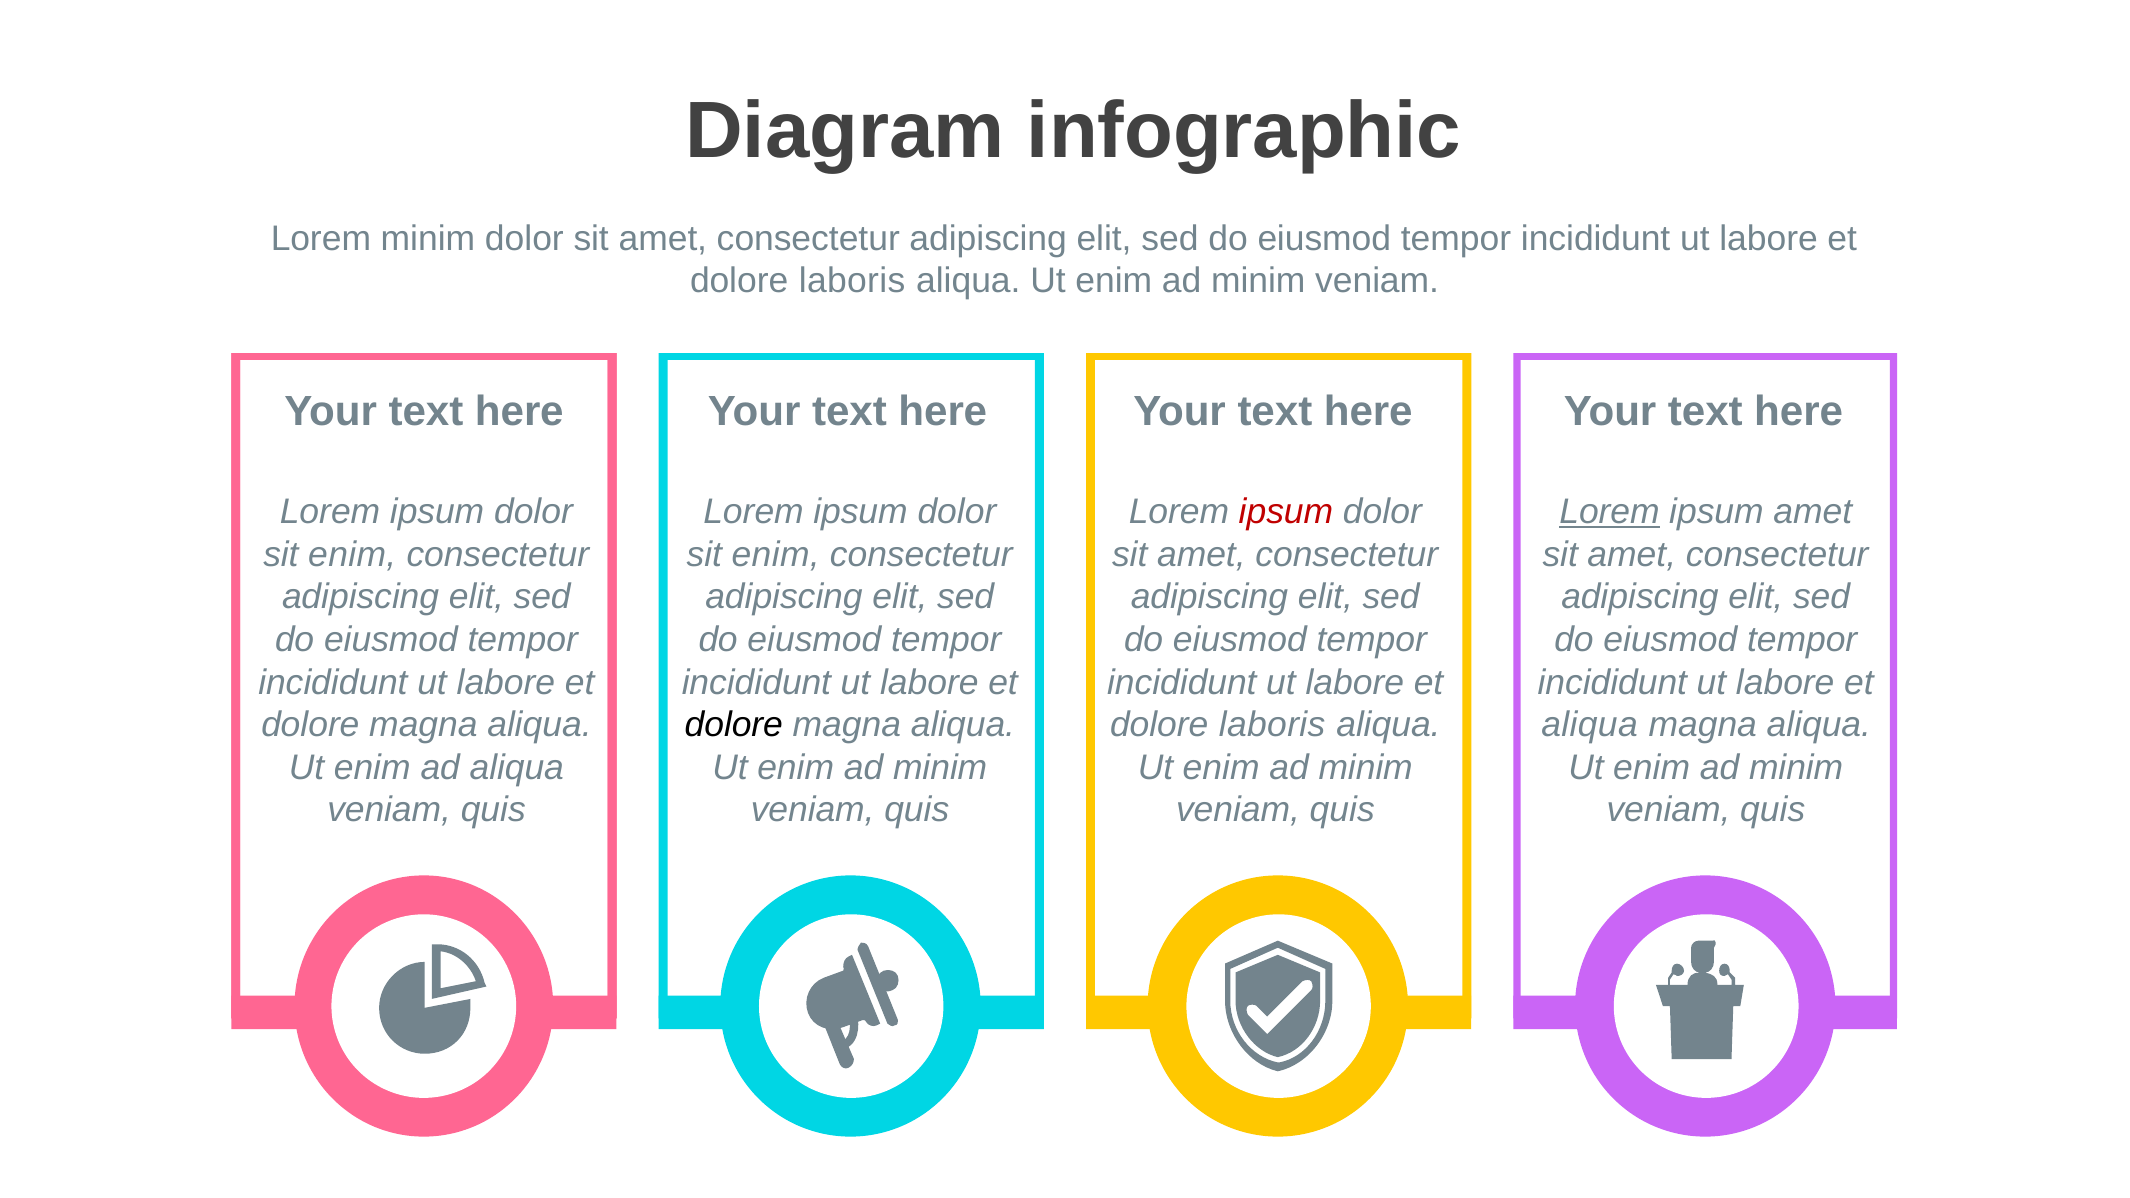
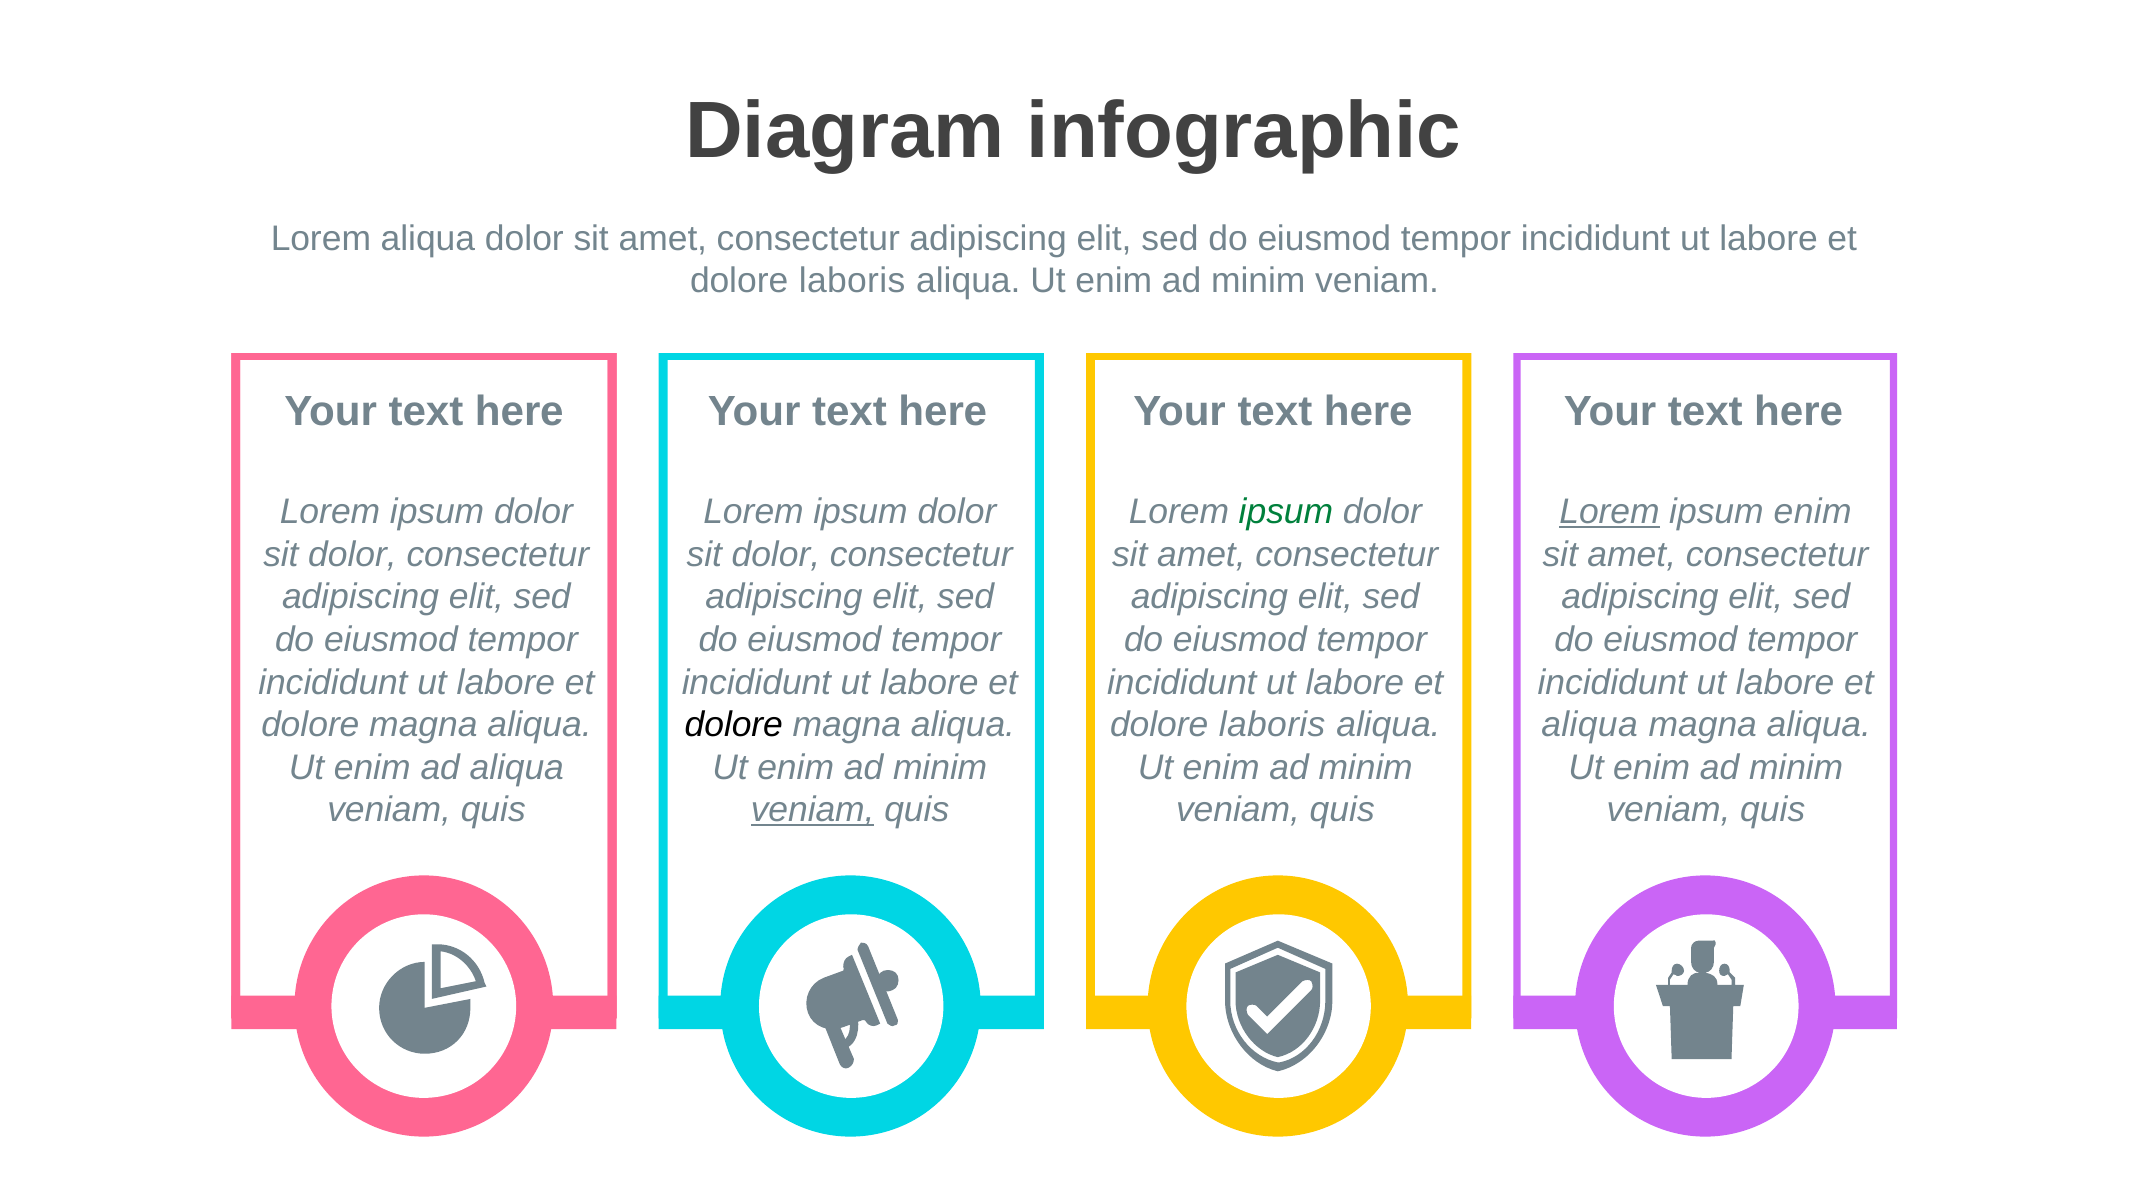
Lorem minim: minim -> aliqua
ipsum at (1286, 512) colour: red -> green
ipsum amet: amet -> enim
enim at (352, 555): enim -> dolor
enim at (776, 555): enim -> dolor
veniam at (813, 810) underline: none -> present
